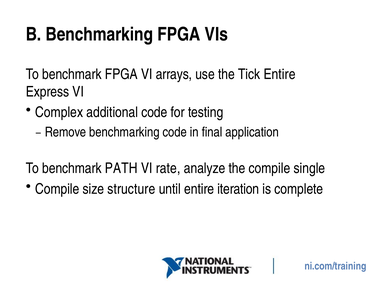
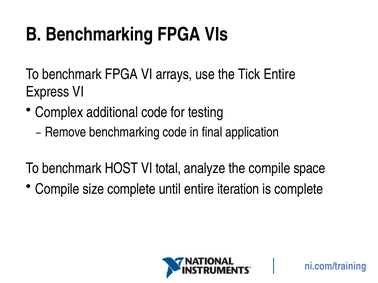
PATH: PATH -> HOST
rate: rate -> total
single: single -> space
size structure: structure -> complete
